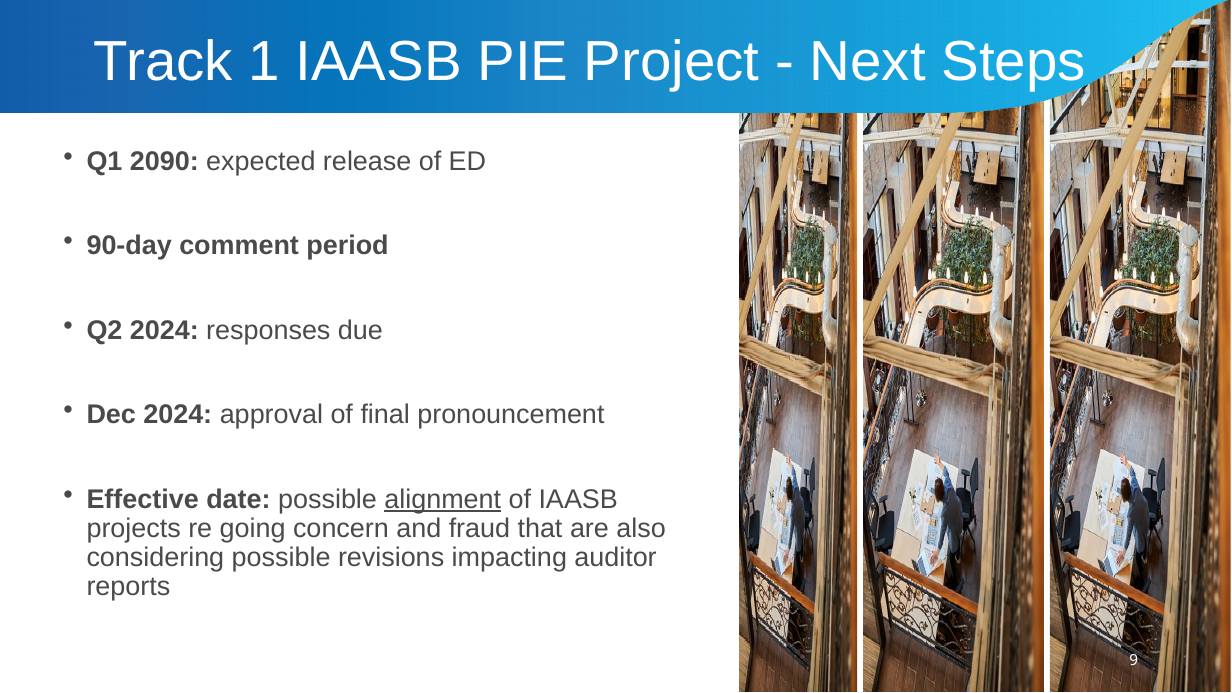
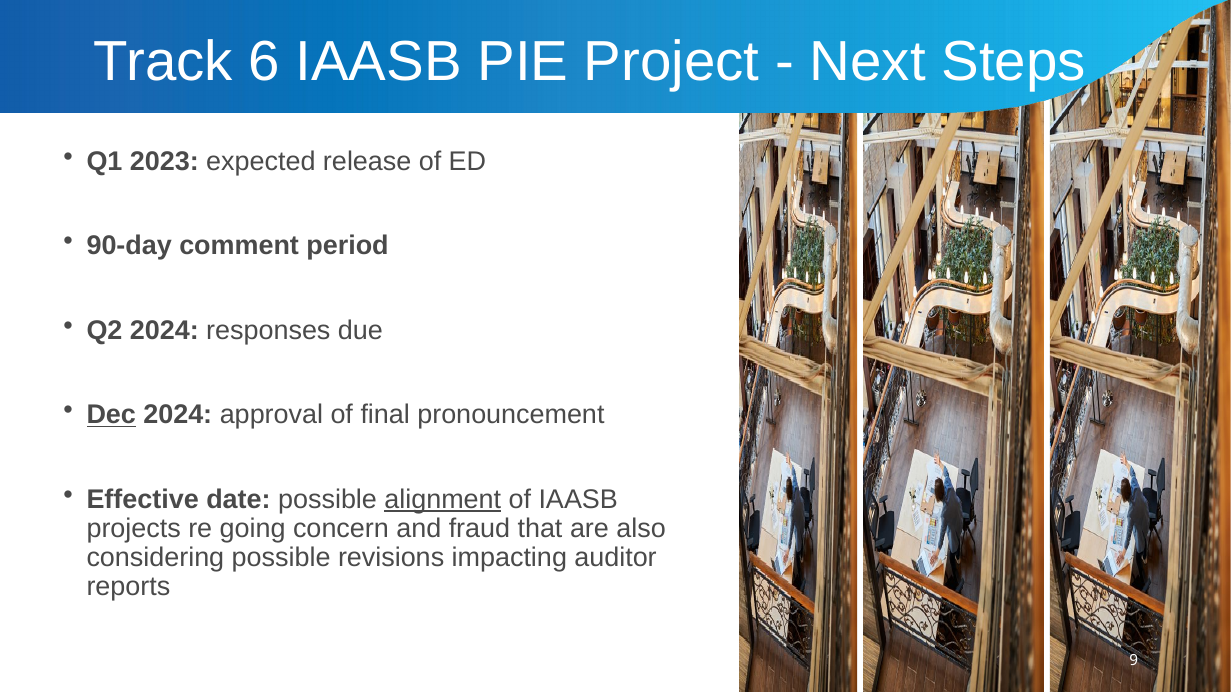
1: 1 -> 6
2090: 2090 -> 2023
Dec underline: none -> present
